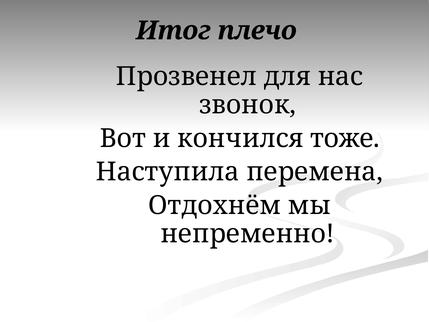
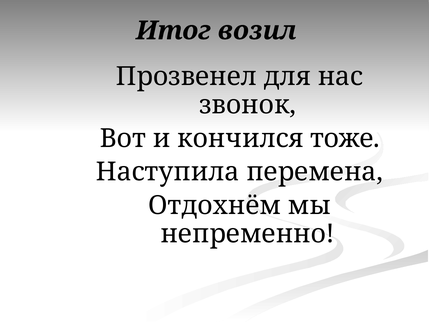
плечо: плечо -> возил
